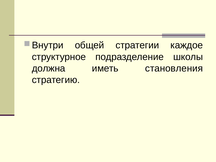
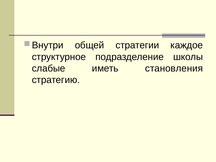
должна: должна -> слабые
